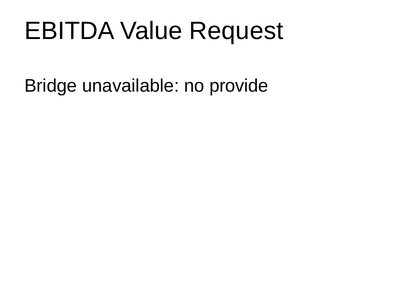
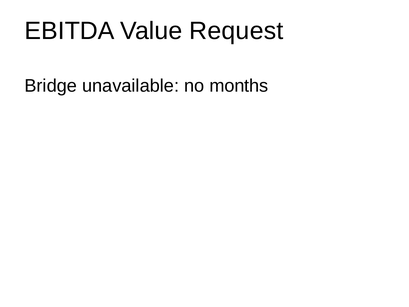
provide: provide -> months
